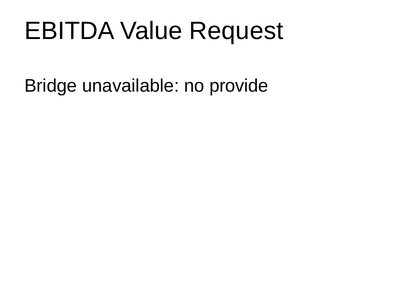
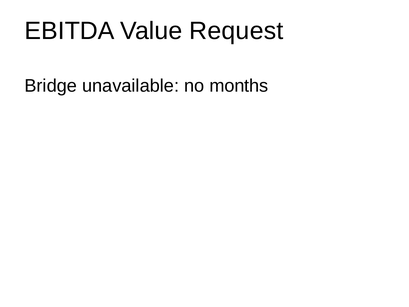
provide: provide -> months
